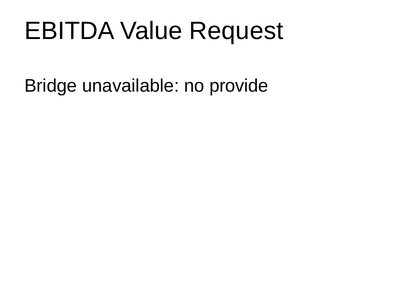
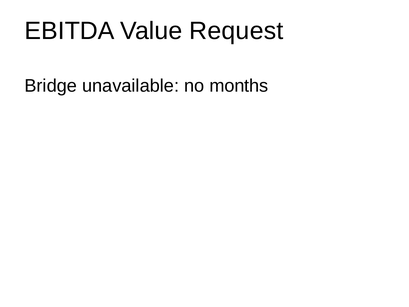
provide: provide -> months
